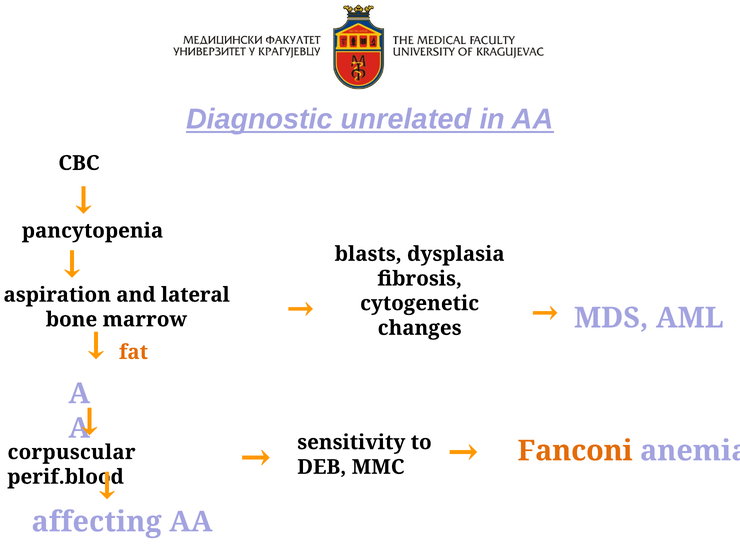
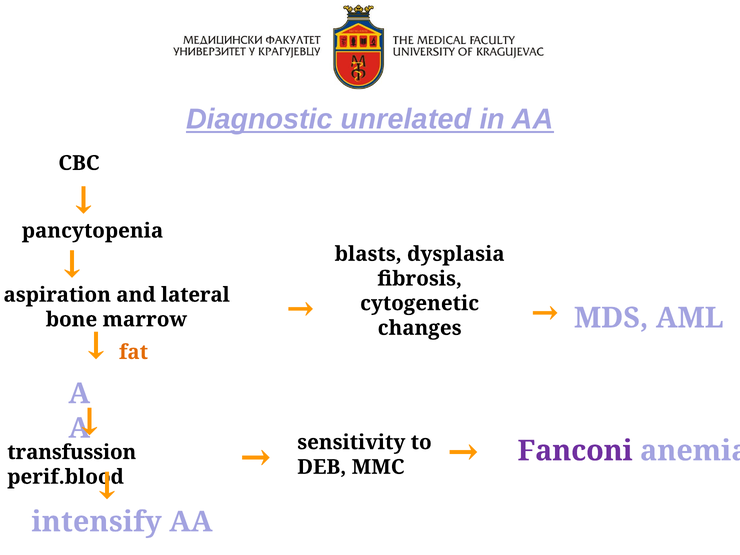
corpuscular: corpuscular -> transfussion
Fanconi colour: orange -> purple
affecting: affecting -> intensify
